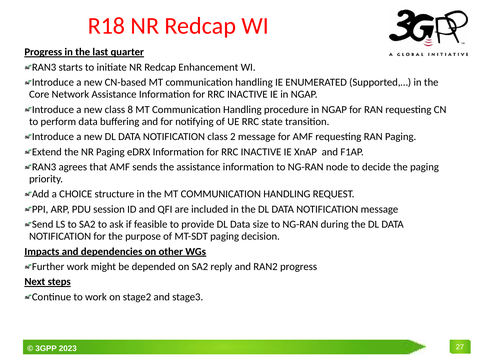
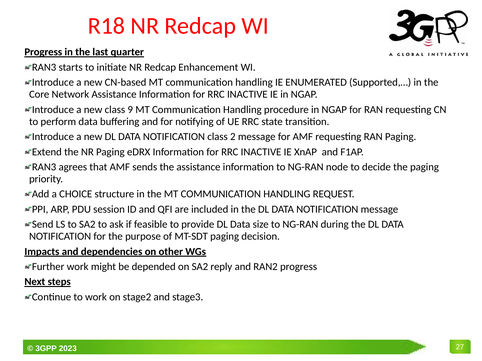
8: 8 -> 9
